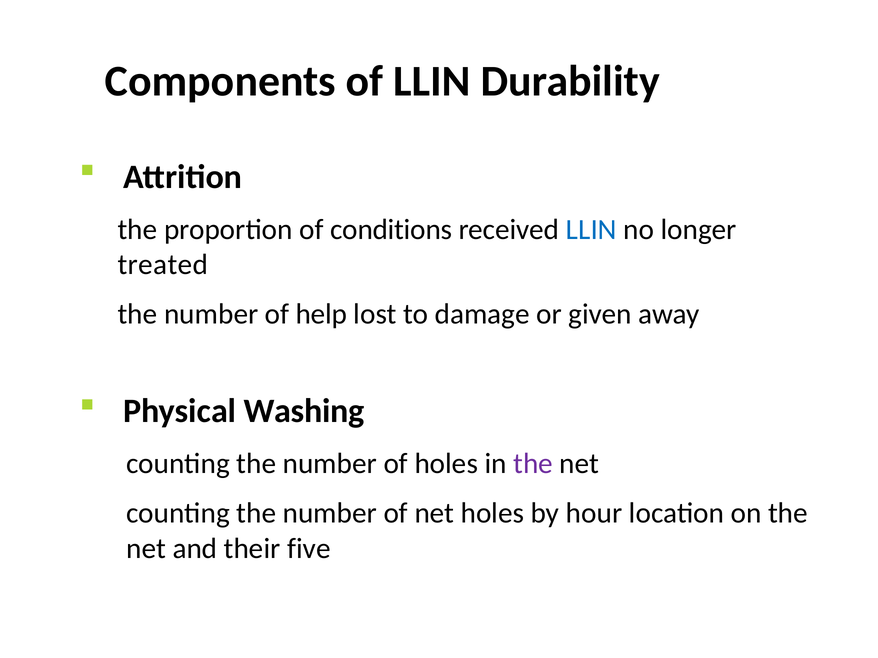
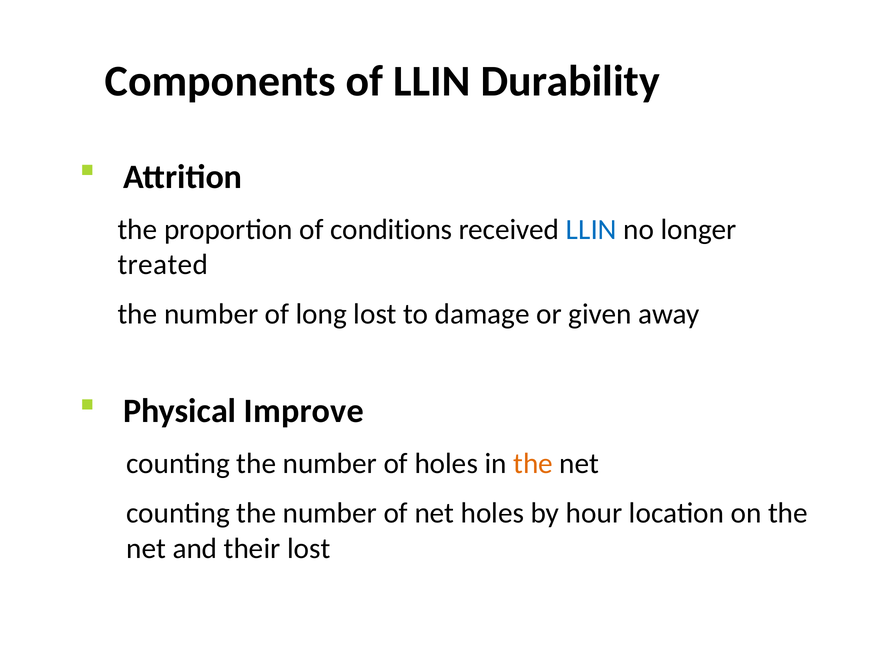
help: help -> long
Washing: Washing -> Improve
the at (533, 464) colour: purple -> orange
their five: five -> lost
